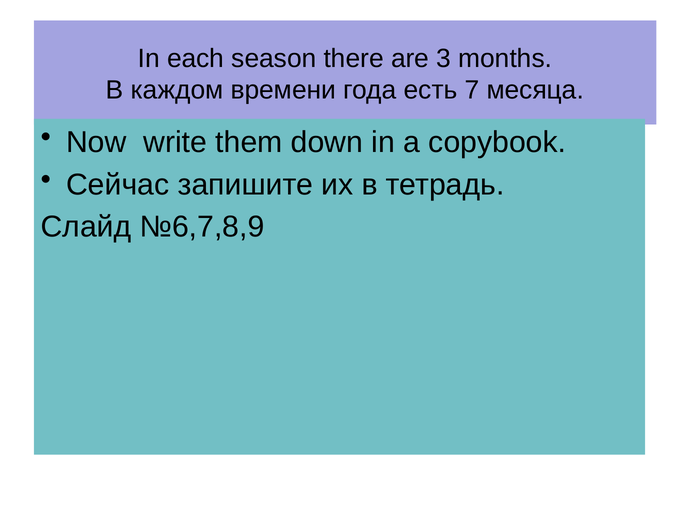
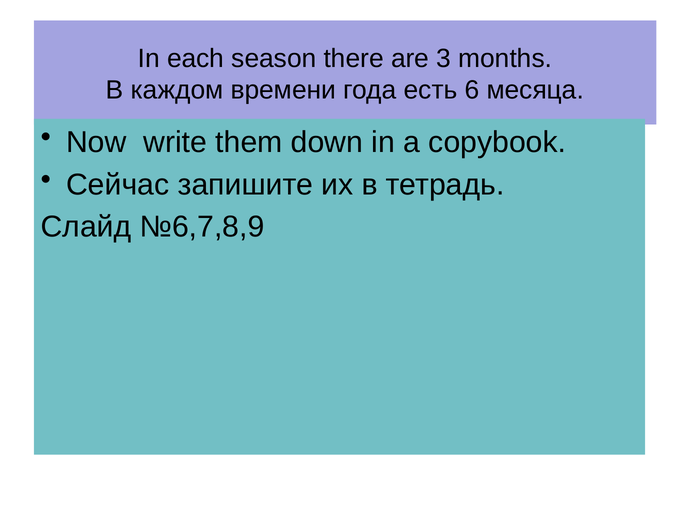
7: 7 -> 6
